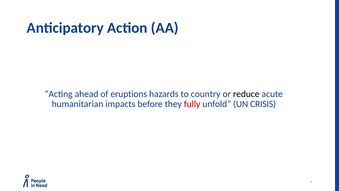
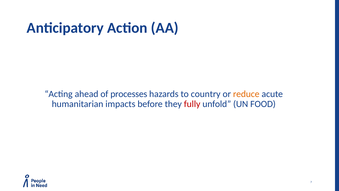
eruptions: eruptions -> processes
reduce colour: black -> orange
CRISIS: CRISIS -> FOOD
